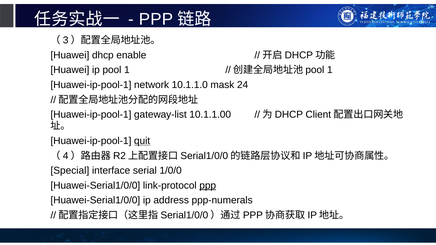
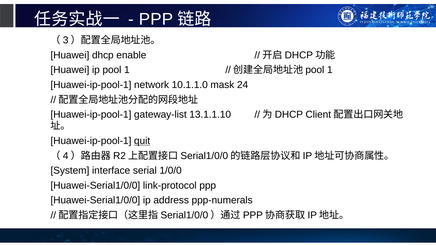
10.1.1.00: 10.1.1.00 -> 13.1.1.10
Special: Special -> System
ppp at (208, 186) underline: present -> none
